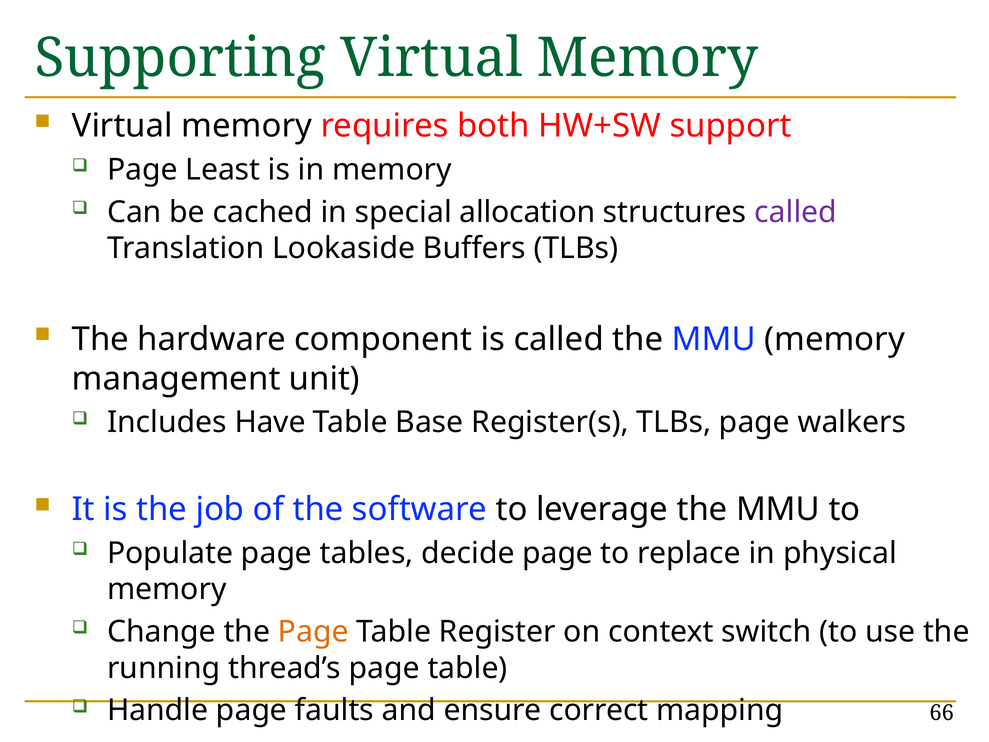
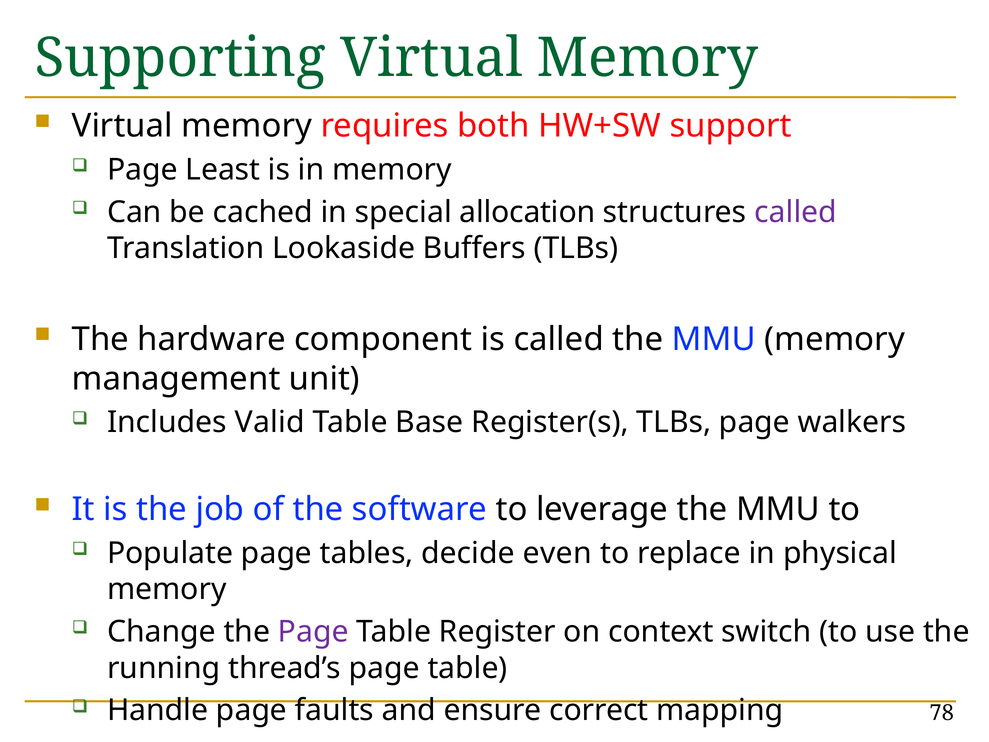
Have: Have -> Valid
decide page: page -> even
Page at (313, 632) colour: orange -> purple
66: 66 -> 78
